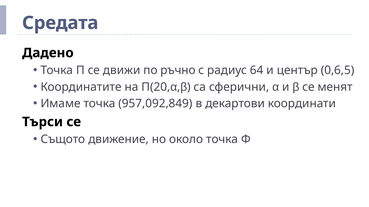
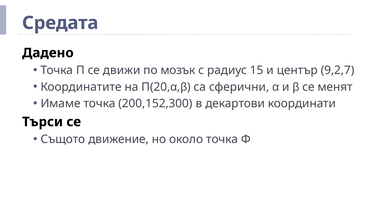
ръчно: ръчно -> мозък
64: 64 -> 15
0,6,5: 0,6,5 -> 9,2,7
957,092,849: 957,092,849 -> 200,152,300
